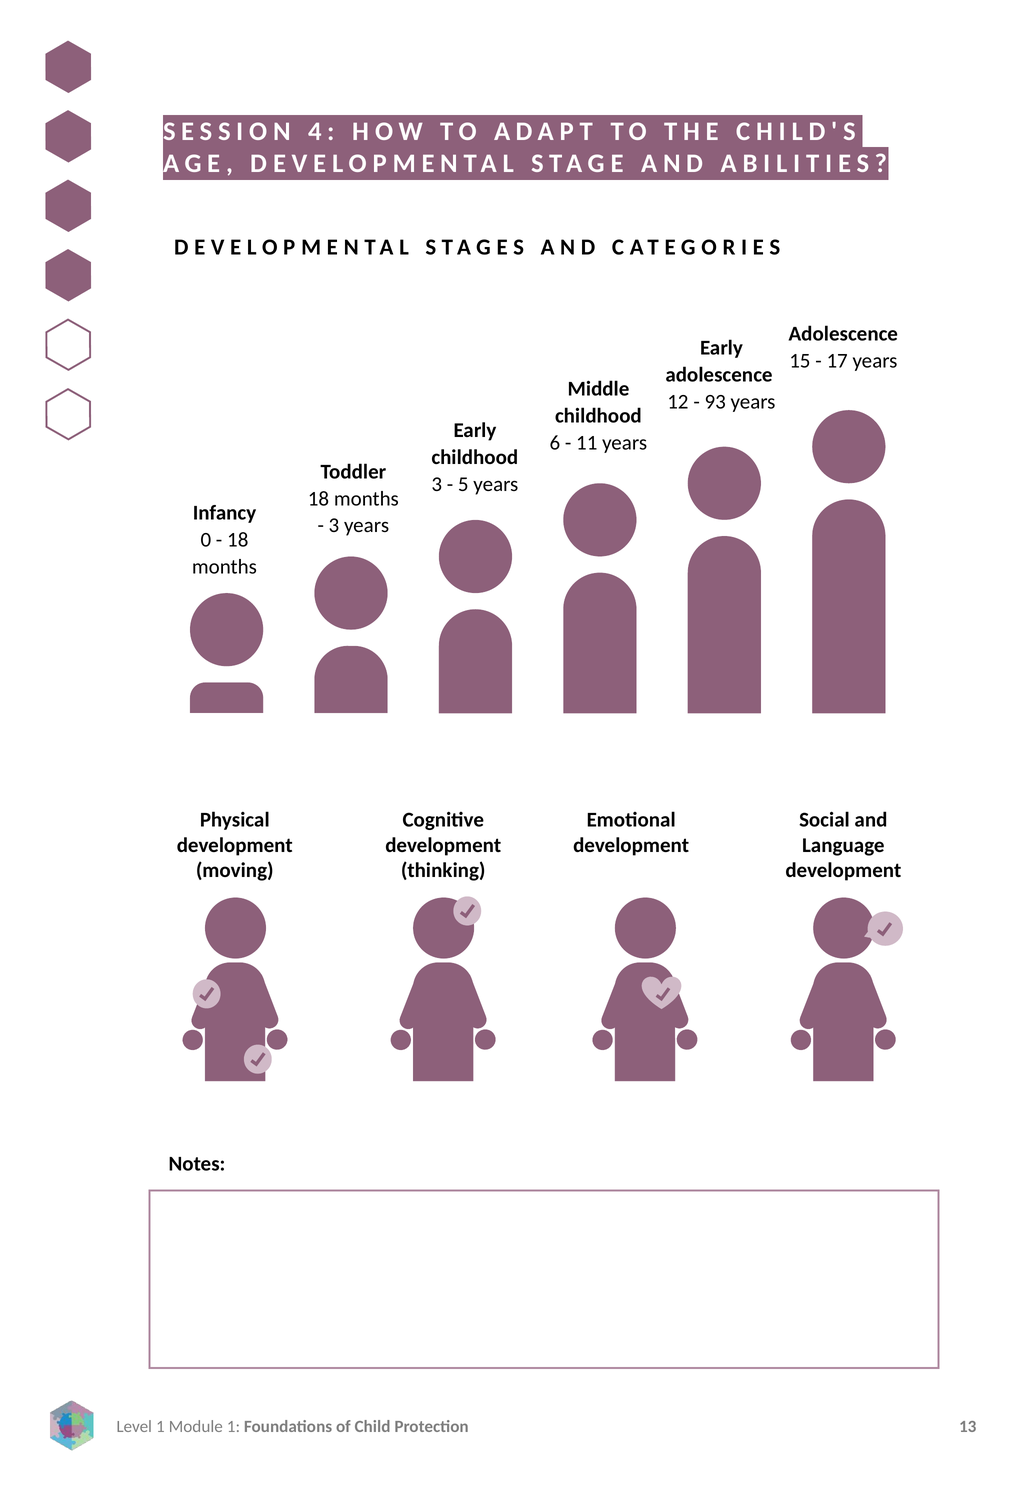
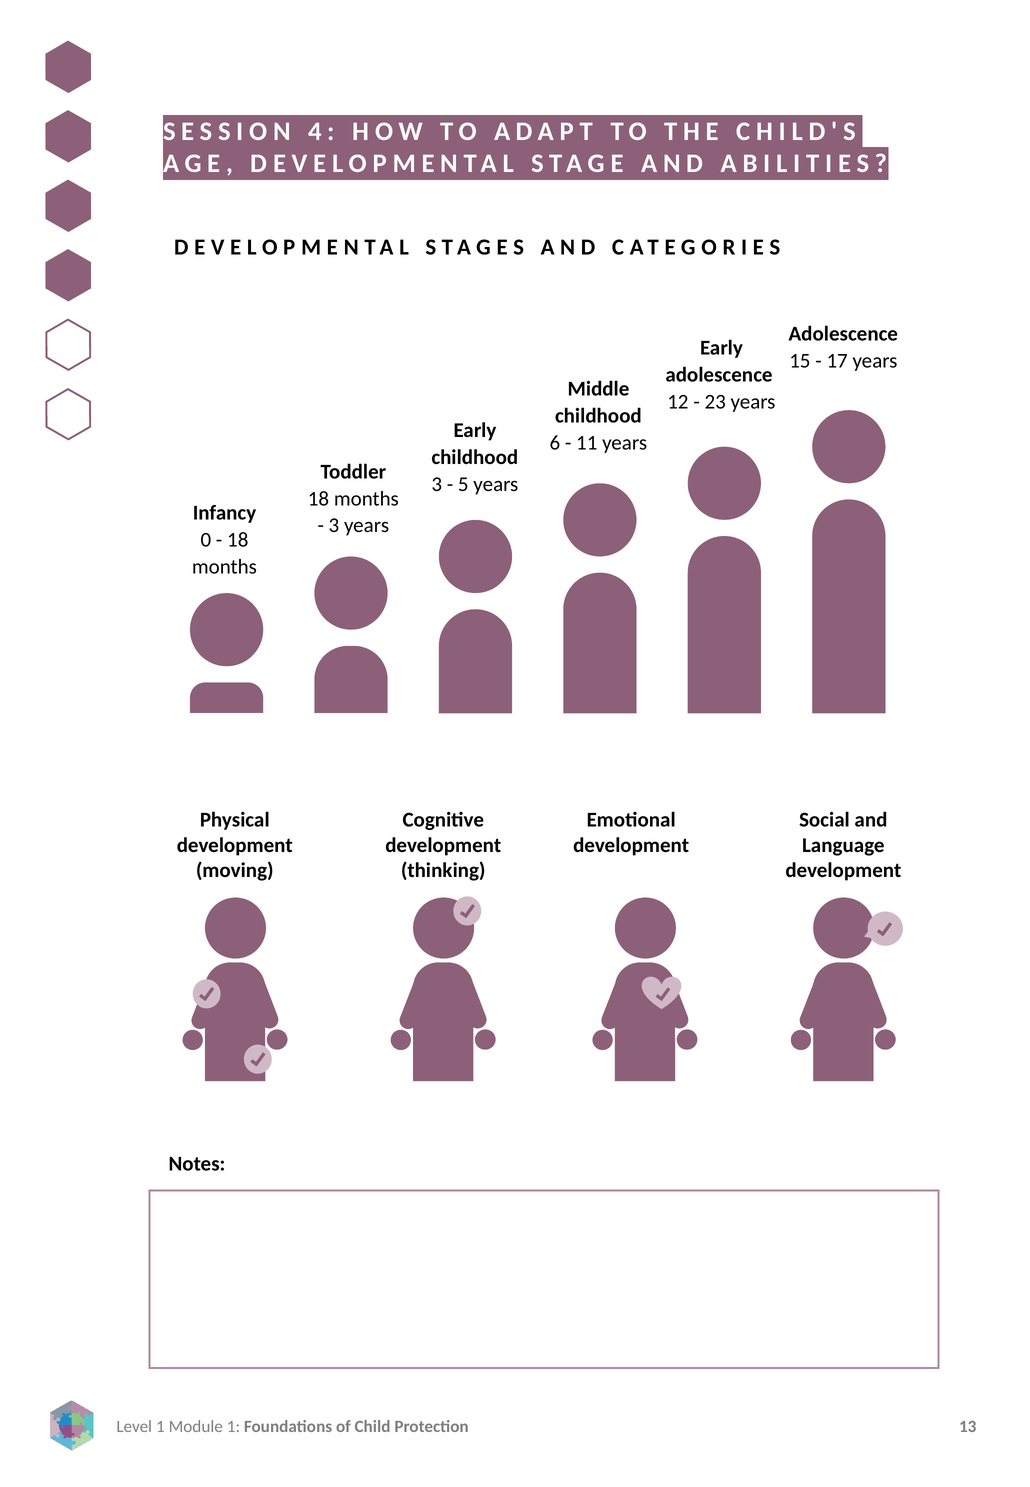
93: 93 -> 23
